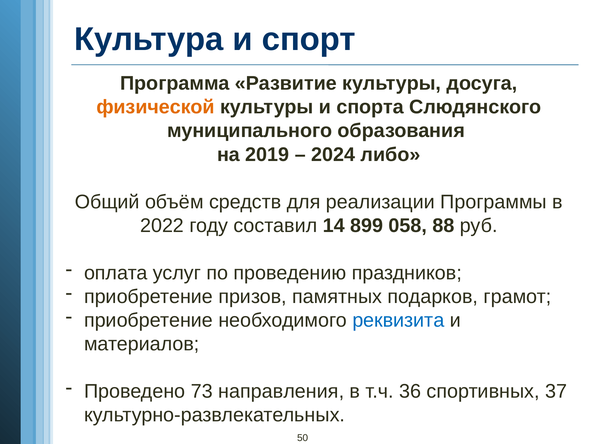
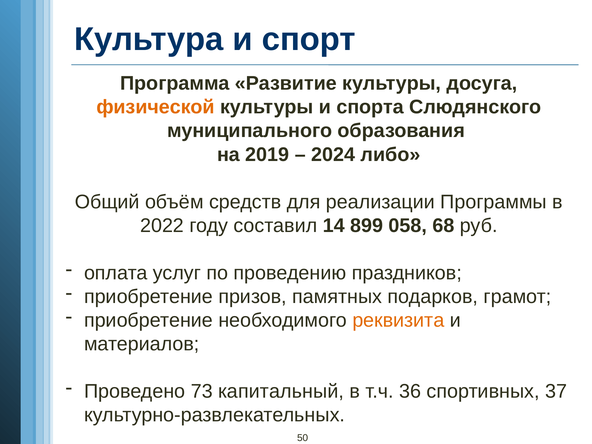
88: 88 -> 68
реквизита colour: blue -> orange
направления: направления -> капитальный
